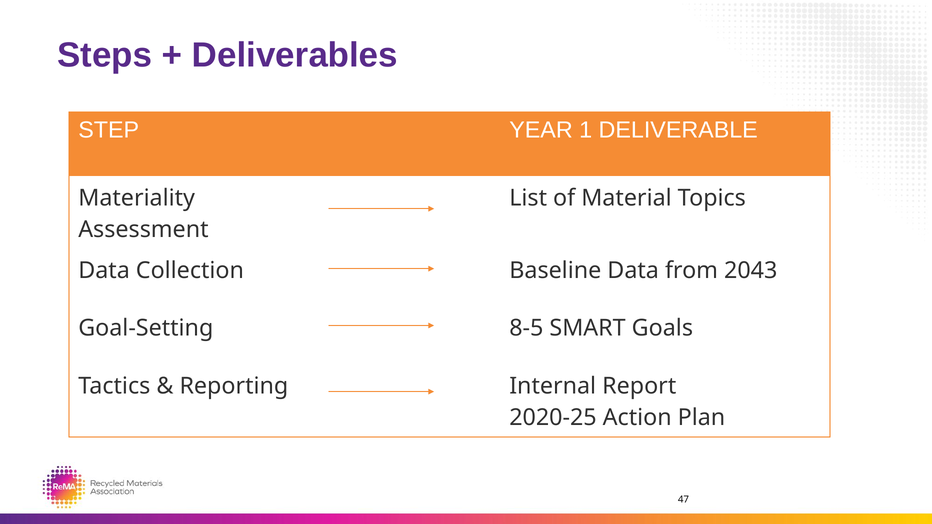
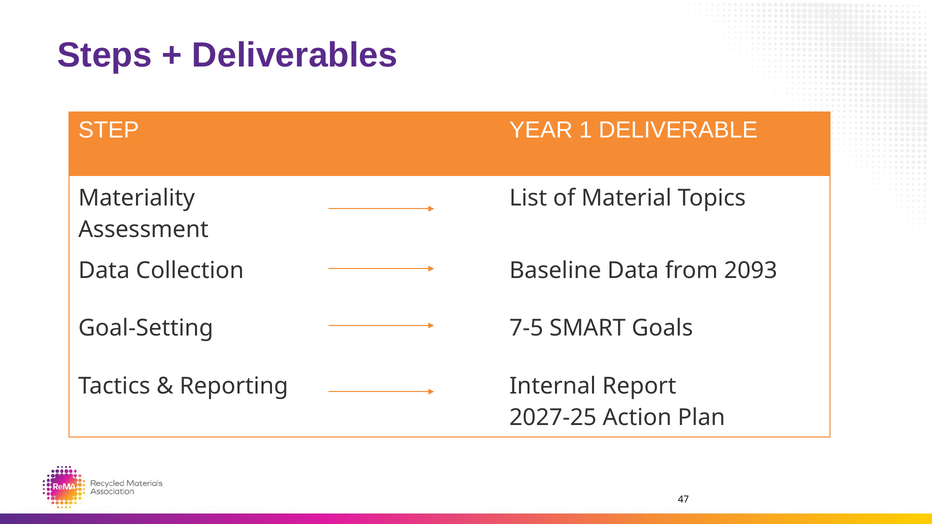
2043: 2043 -> 2093
8-5: 8-5 -> 7-5
2020-25: 2020-25 -> 2027-25
